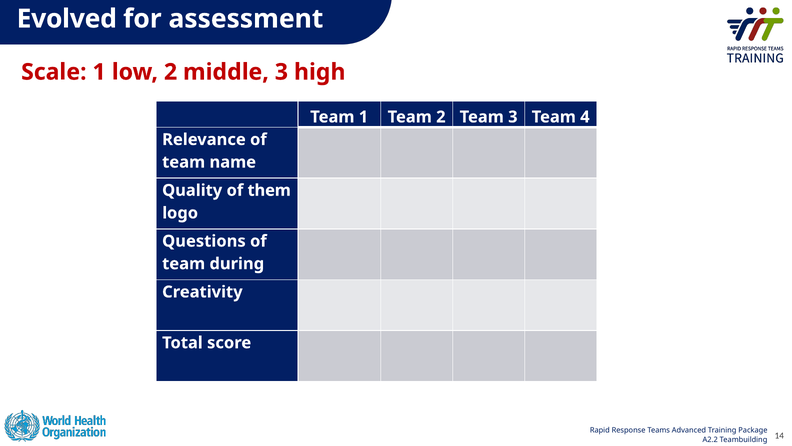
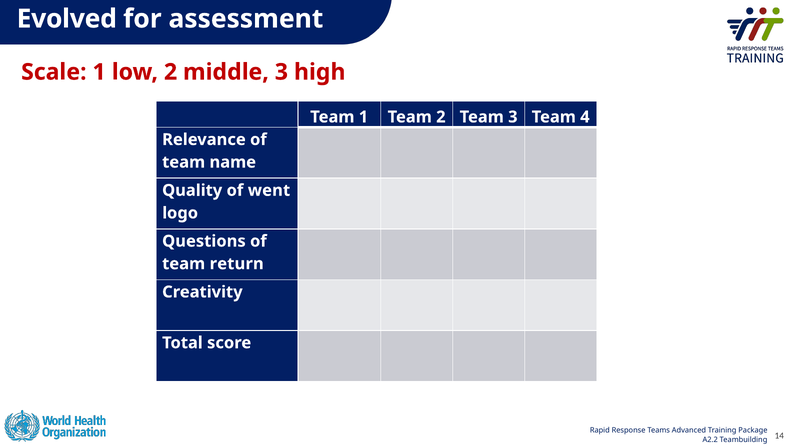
them: them -> went
during: during -> return
